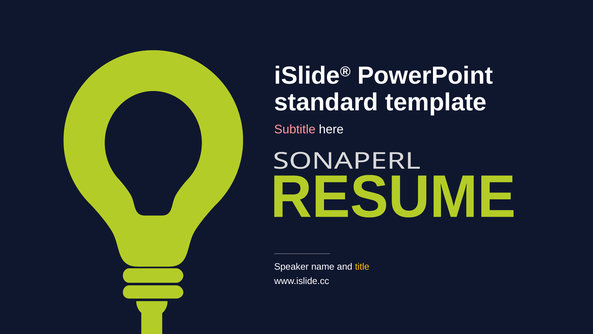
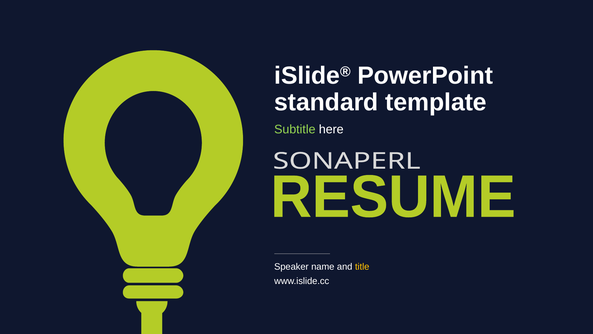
Subtitle colour: pink -> light green
